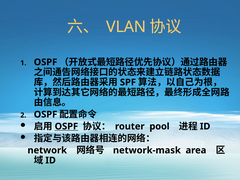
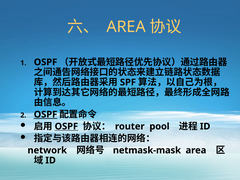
VLAN at (126, 27): VLAN -> AREA
OSPF at (46, 114) underline: none -> present
network-mask: network-mask -> netmask-mask
